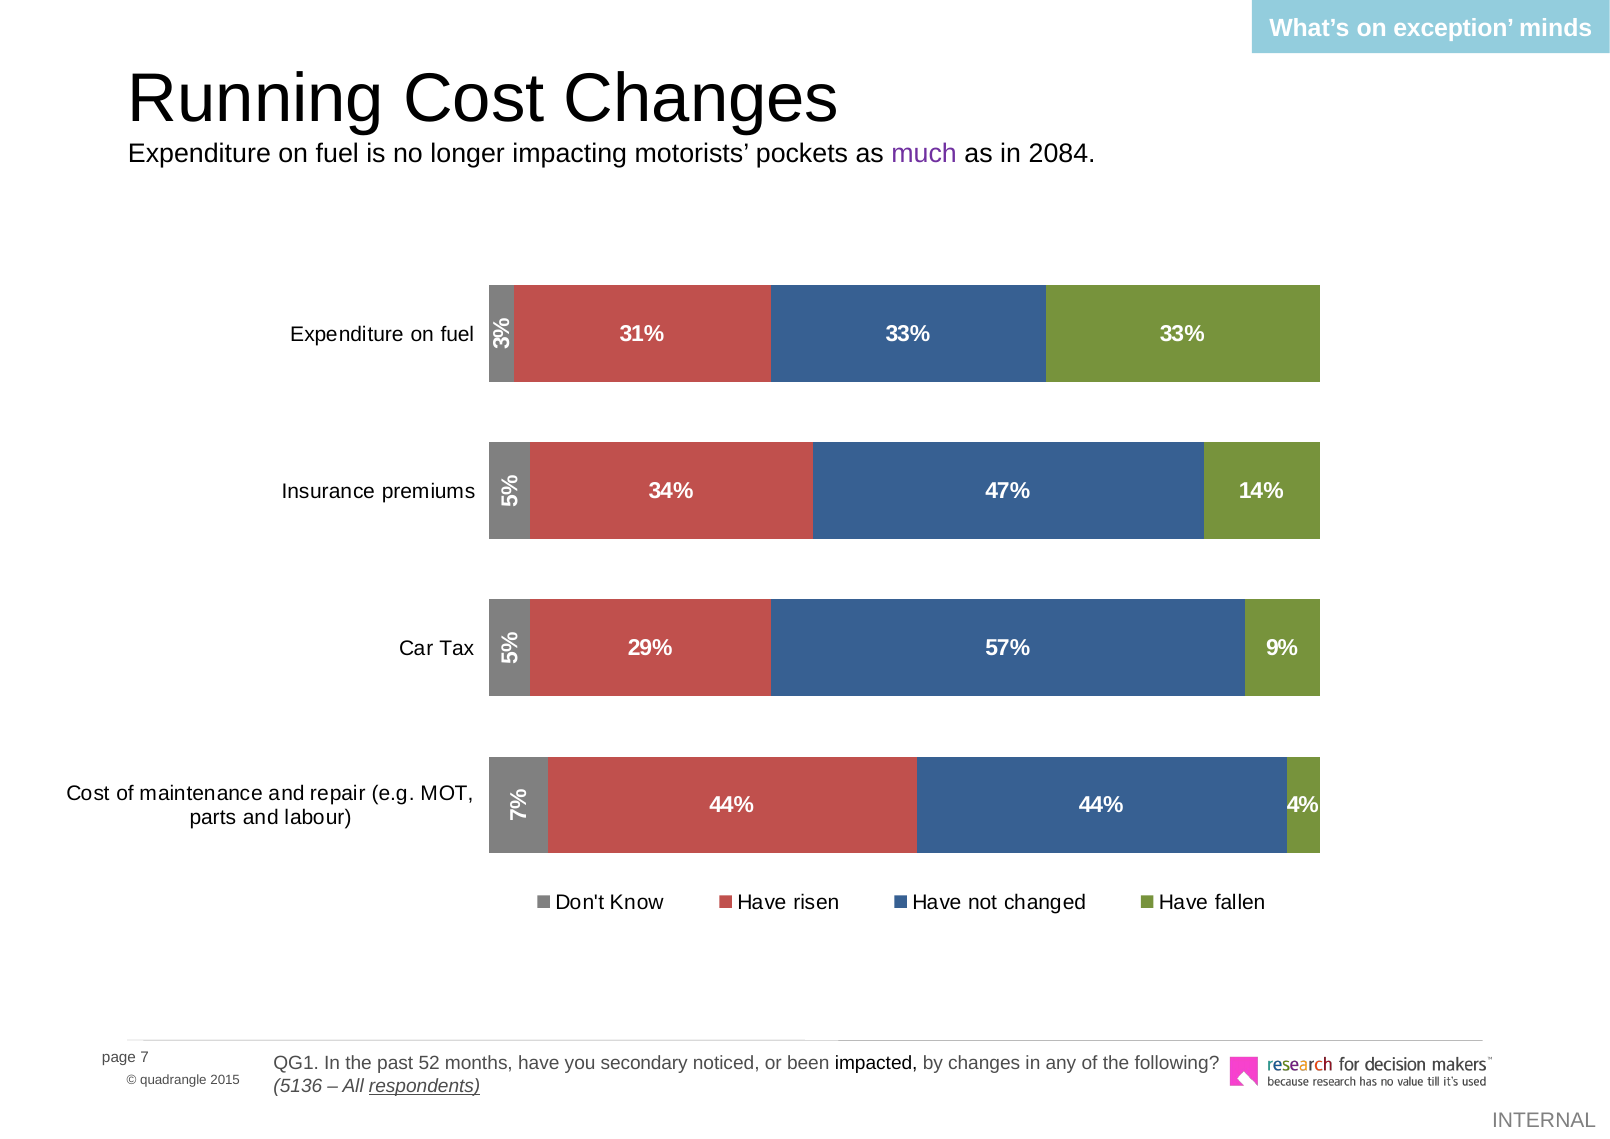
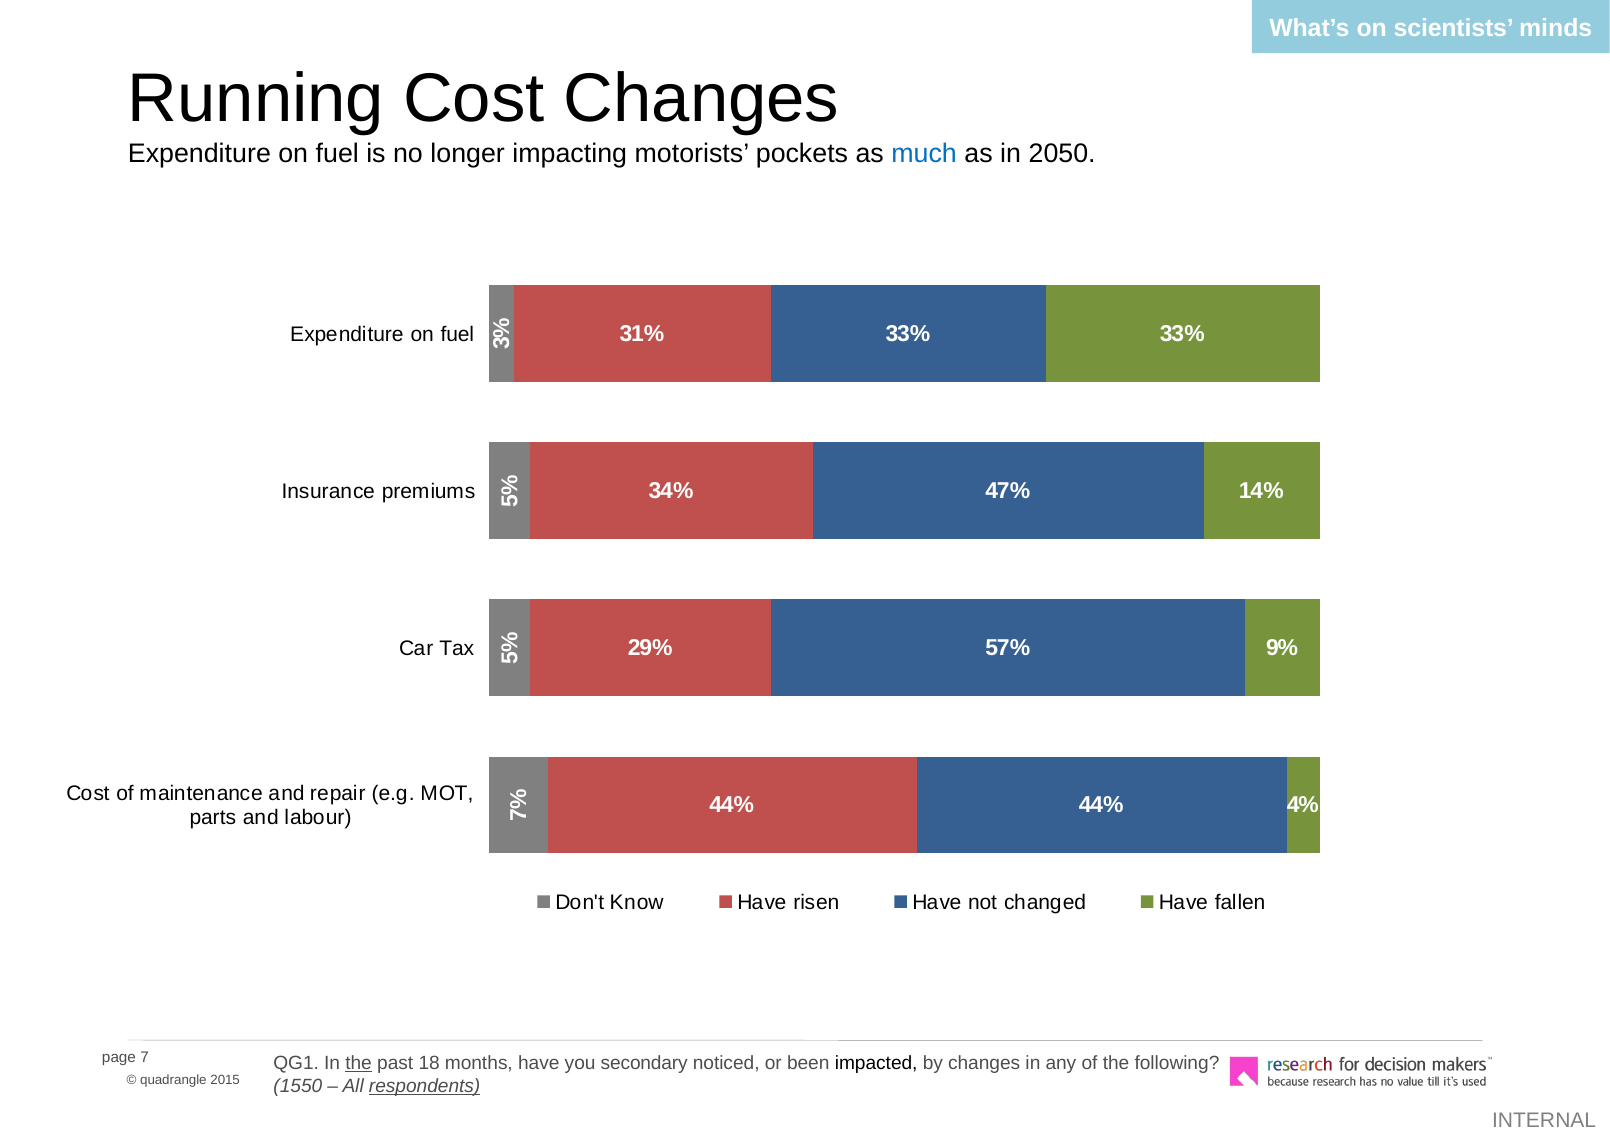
exception: exception -> scientists
much colour: purple -> blue
2084: 2084 -> 2050
the at (359, 1063) underline: none -> present
52: 52 -> 18
5136: 5136 -> 1550
